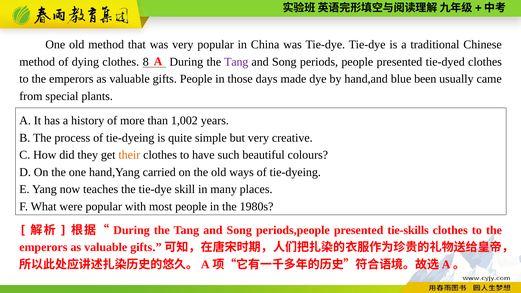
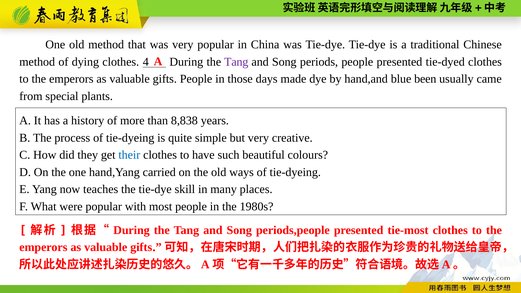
8: 8 -> 4
1,002: 1,002 -> 8,838
their colour: orange -> blue
tie-skills: tie-skills -> tie-most
